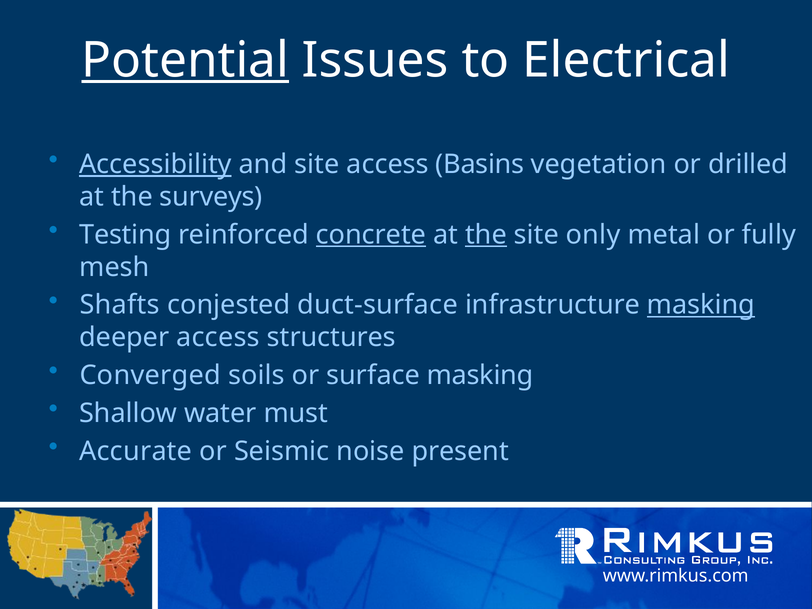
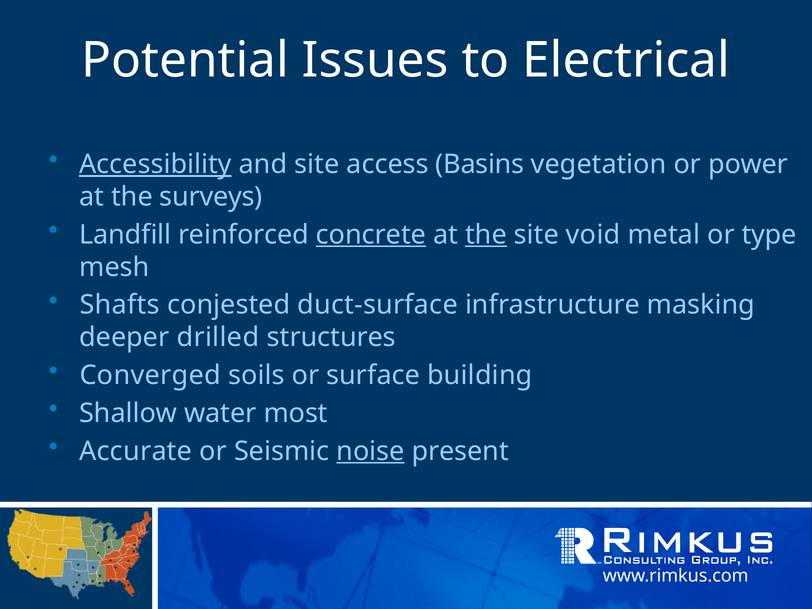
Potential underline: present -> none
drilled: drilled -> power
Testing: Testing -> Landfill
only: only -> void
fully: fully -> type
masking at (701, 305) underline: present -> none
deeper access: access -> drilled
surface masking: masking -> building
must: must -> most
noise underline: none -> present
